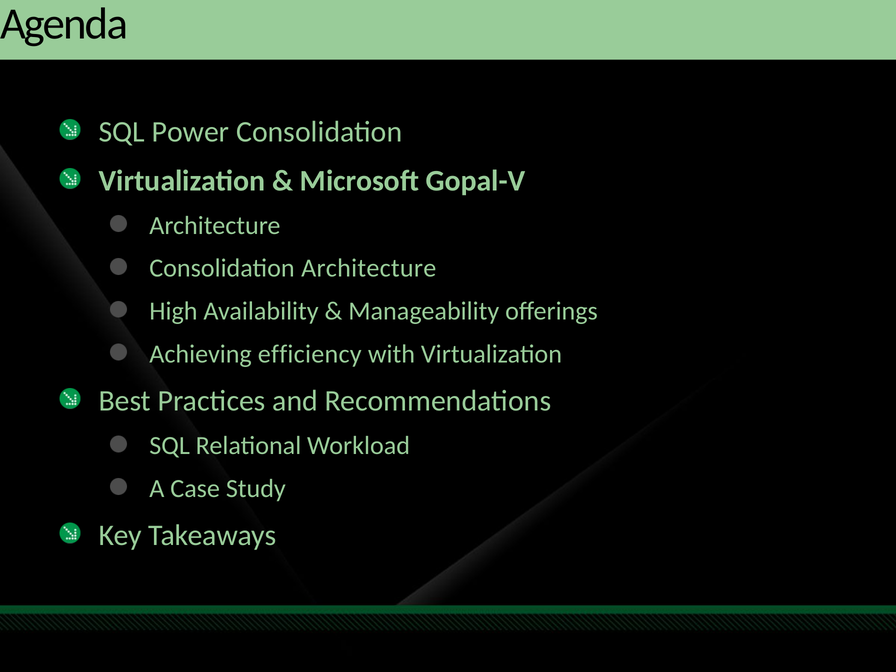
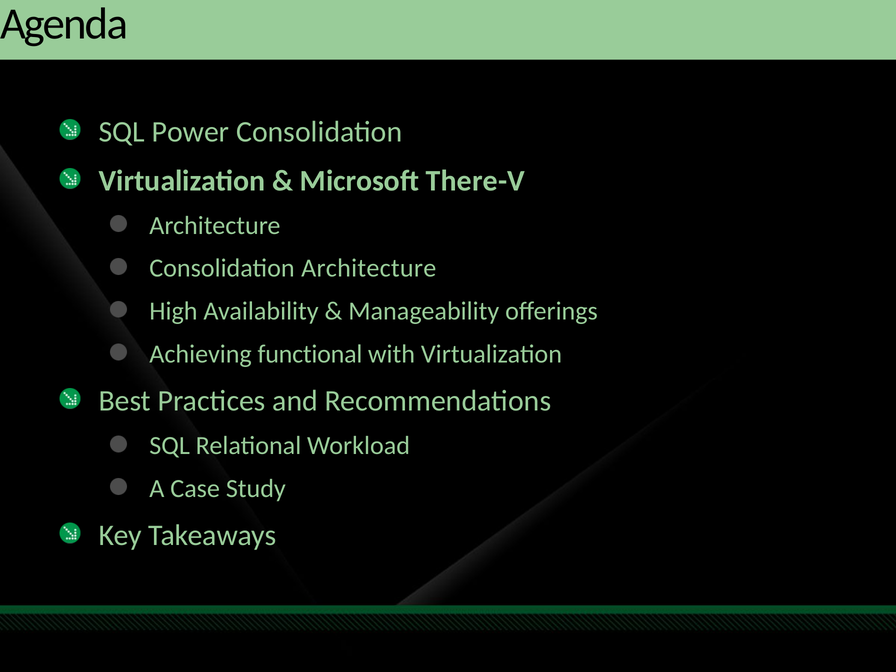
Gopal-V: Gopal-V -> There-V
efficiency: efficiency -> functional
